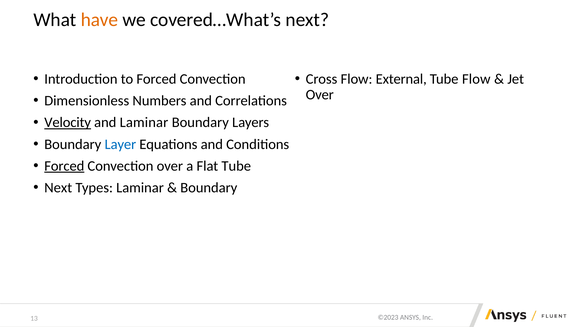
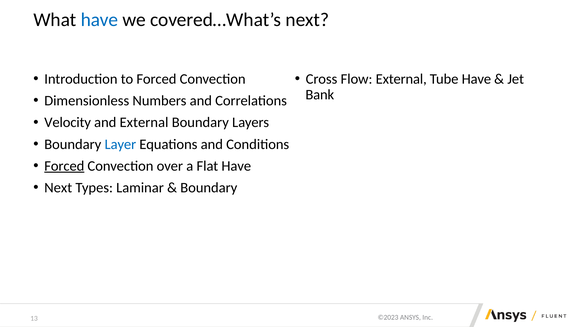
have at (100, 20) colour: orange -> blue
Tube Flow: Flow -> Have
Over at (320, 95): Over -> Bank
Velocity underline: present -> none
and Laminar: Laminar -> External
Flat Tube: Tube -> Have
